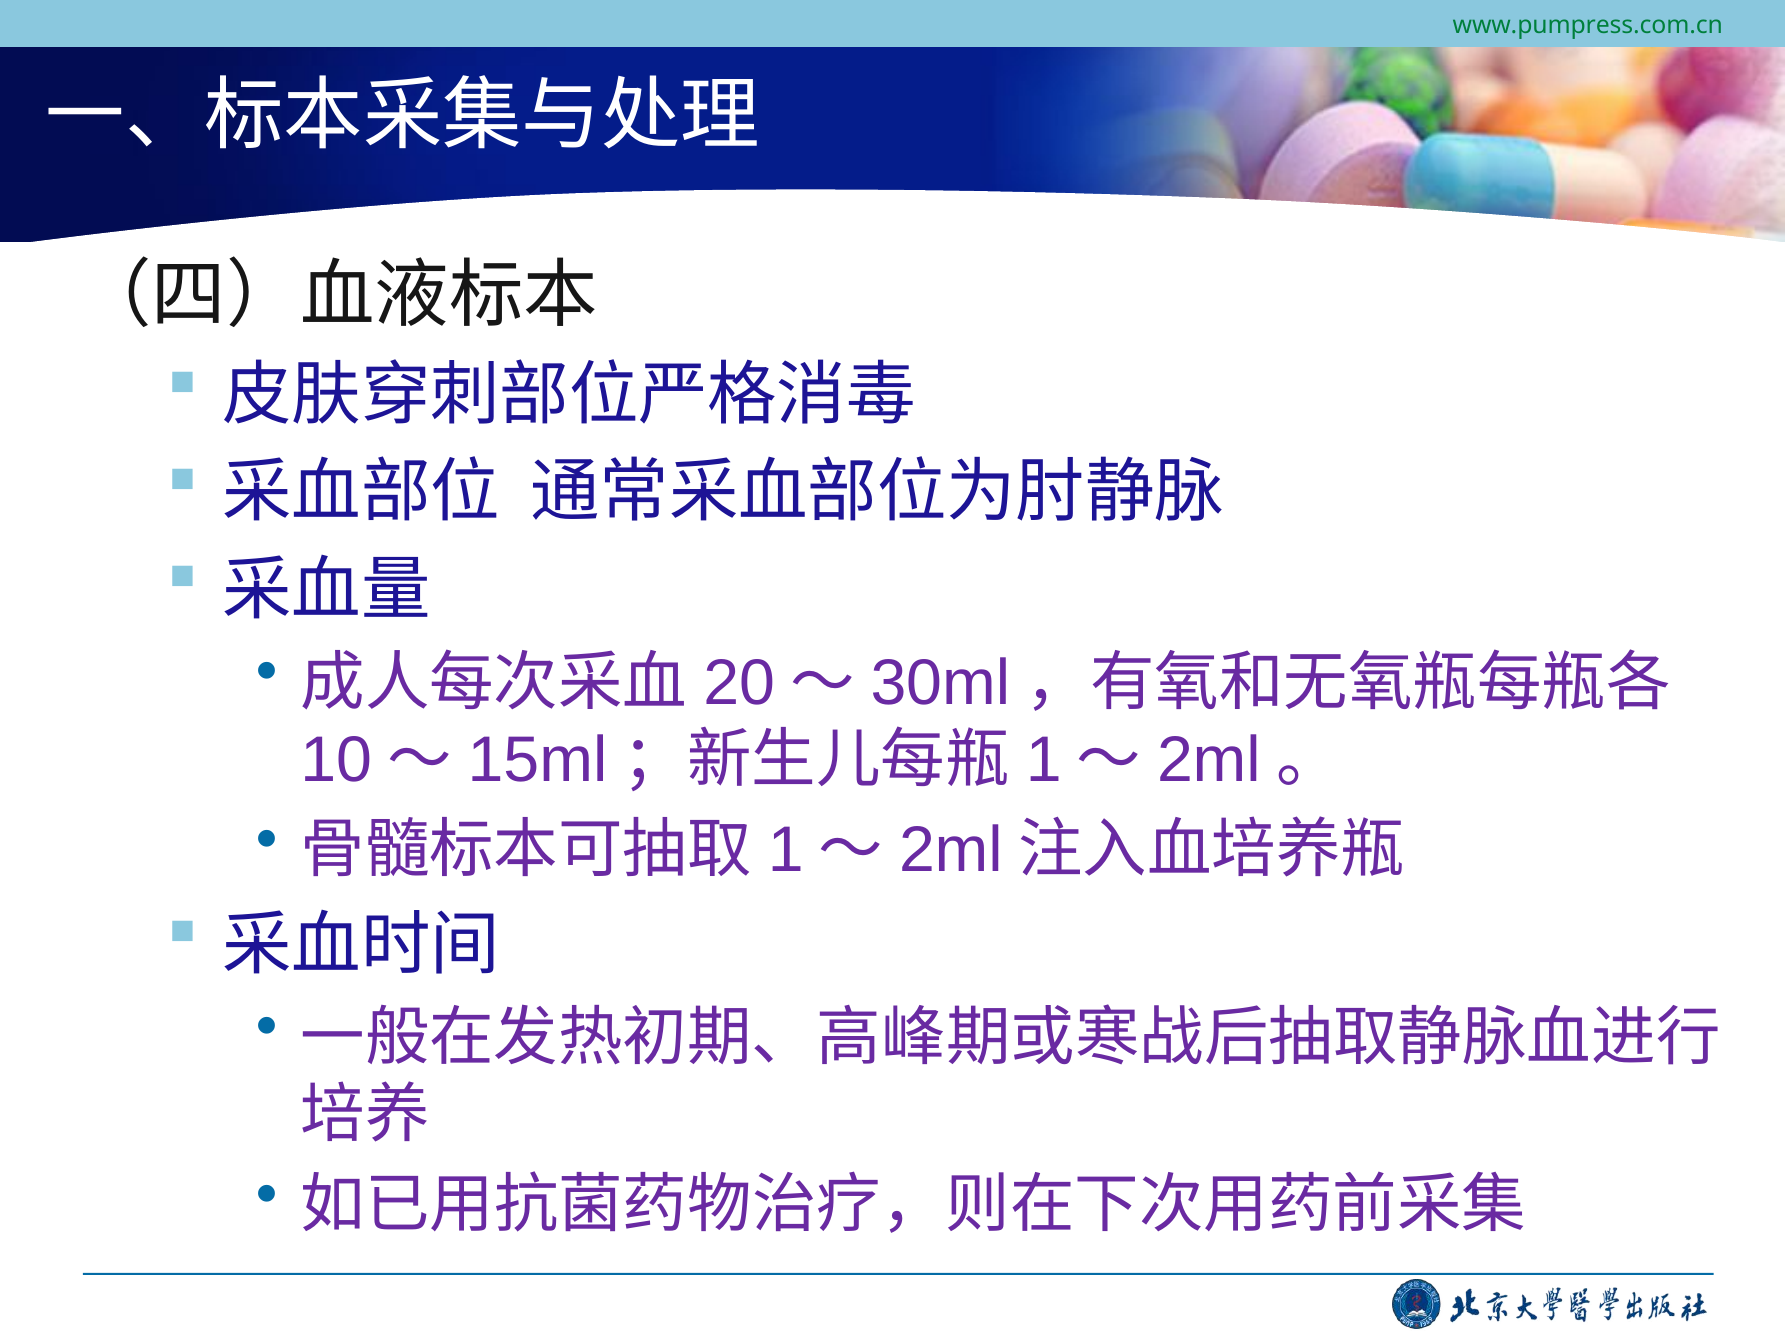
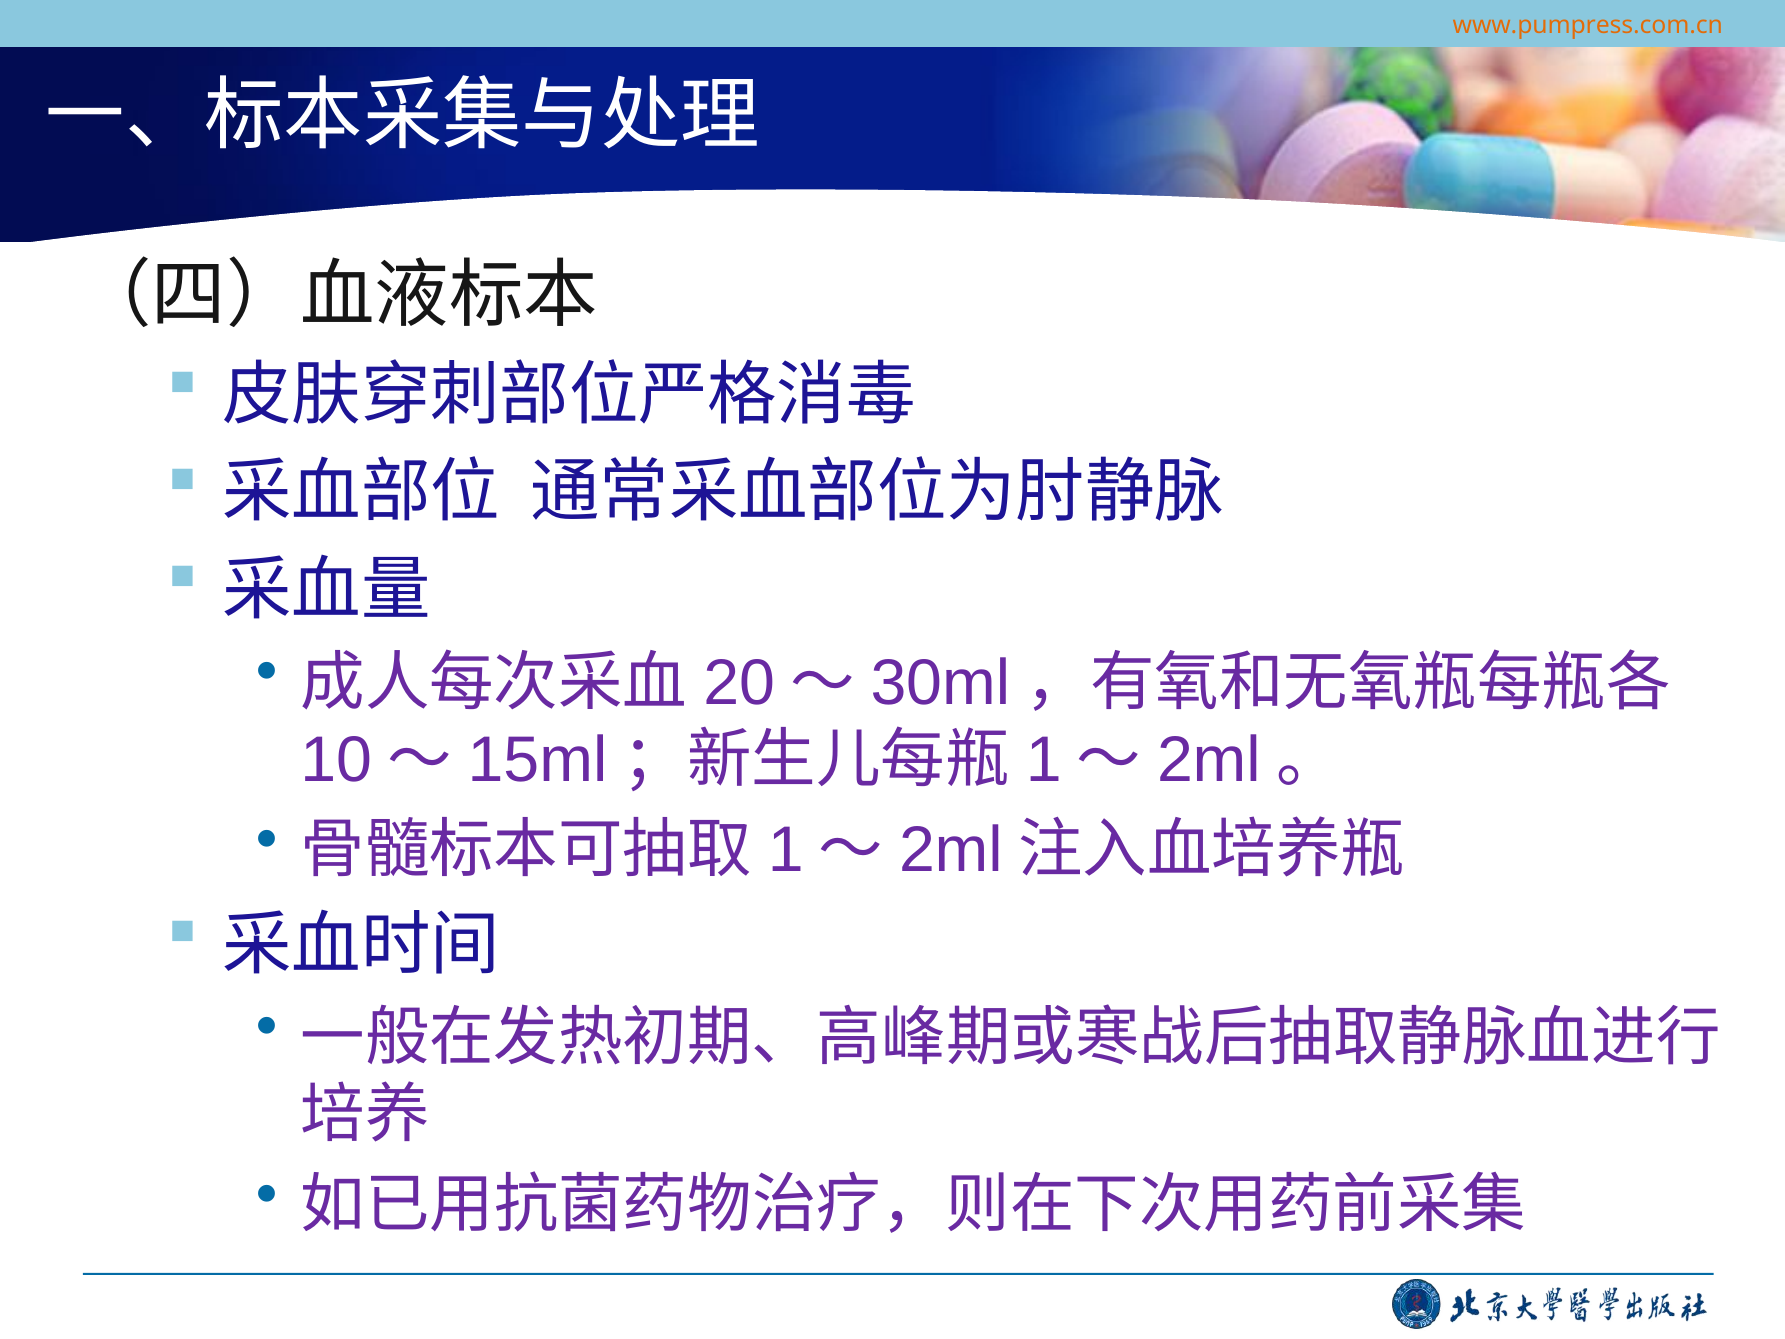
www.pumpress.com.cn colour: green -> orange
